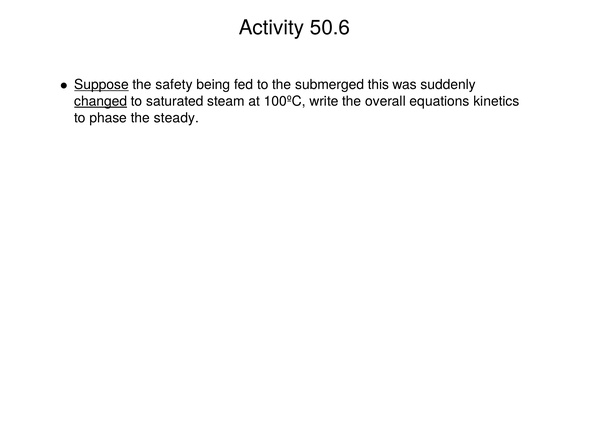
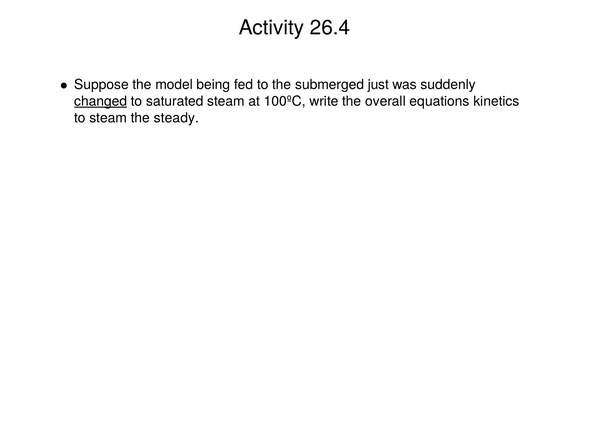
50.6: 50.6 -> 26.4
Suppose underline: present -> none
safety: safety -> model
this: this -> just
to phase: phase -> steam
